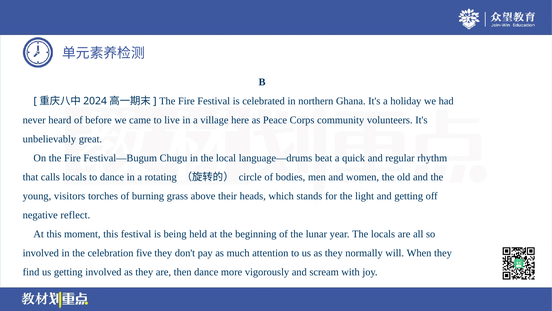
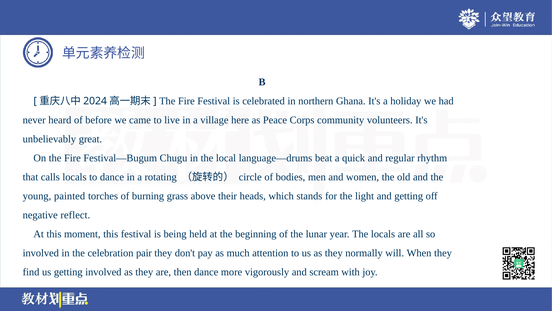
visitors: visitors -> painted
five: five -> pair
